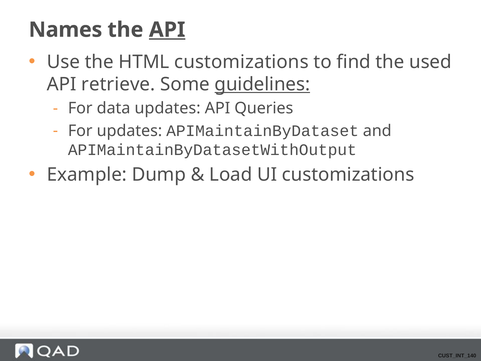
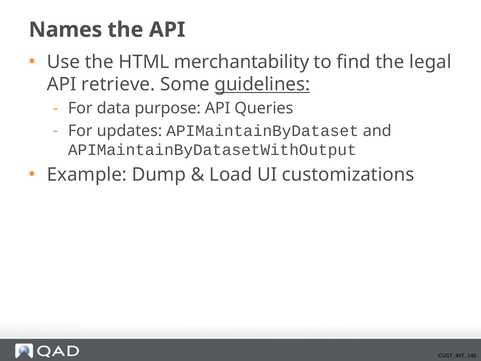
API at (167, 30) underline: present -> none
HTML customizations: customizations -> merchantability
used: used -> legal
data updates: updates -> purpose
